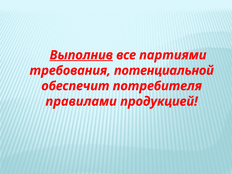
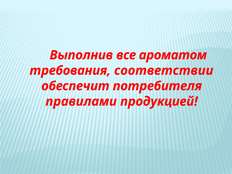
Выполнив underline: present -> none
партиями: партиями -> ароматом
потенциальной: потенциальной -> соответствии
